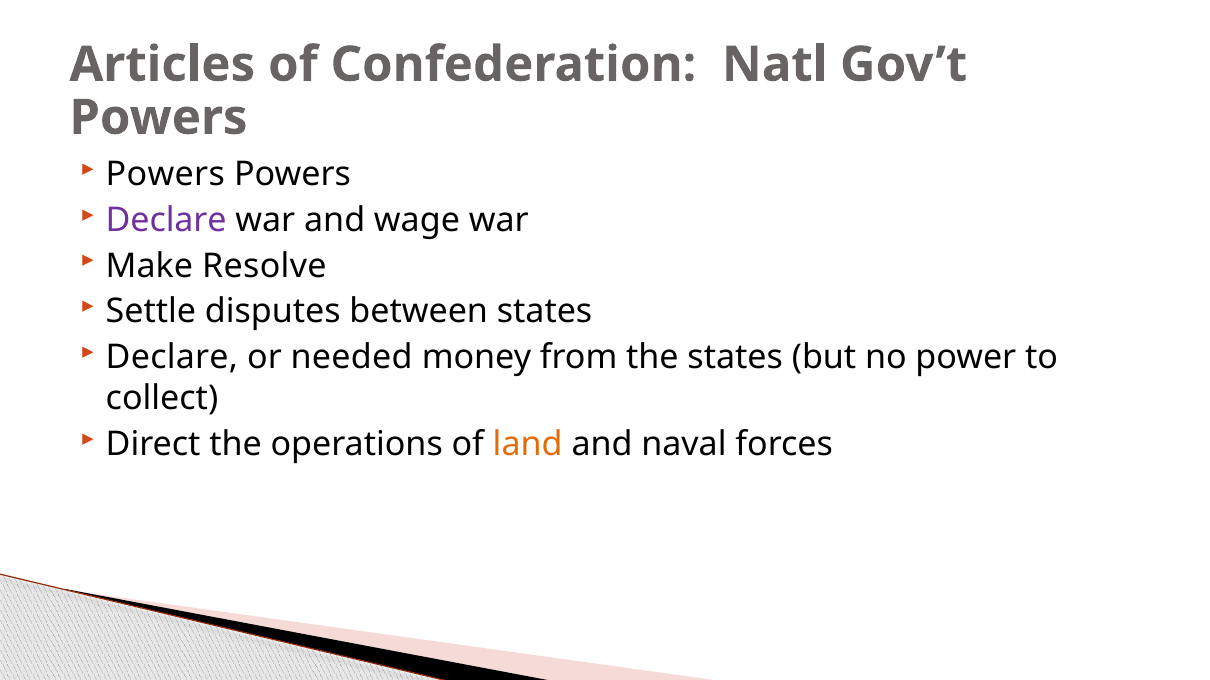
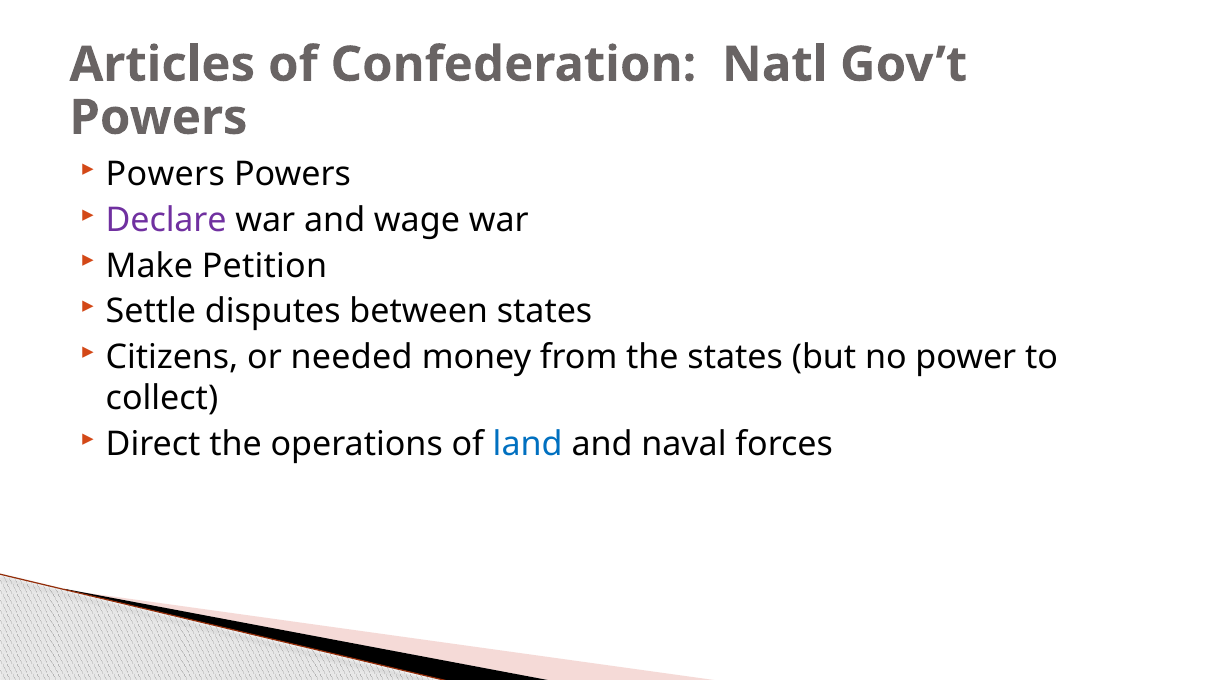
Resolve: Resolve -> Petition
Declare at (172, 358): Declare -> Citizens
land colour: orange -> blue
